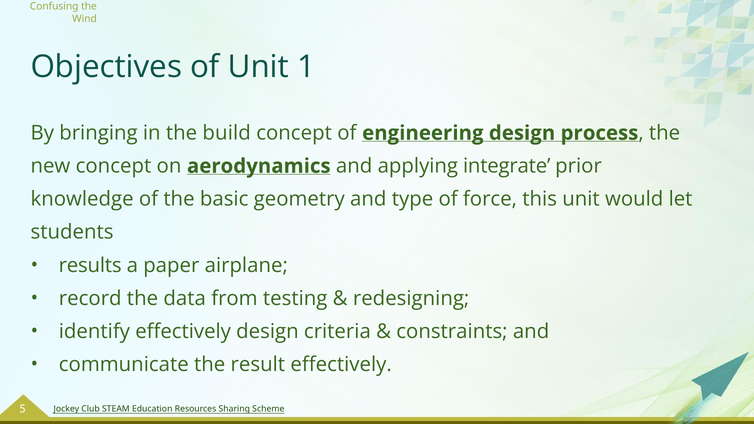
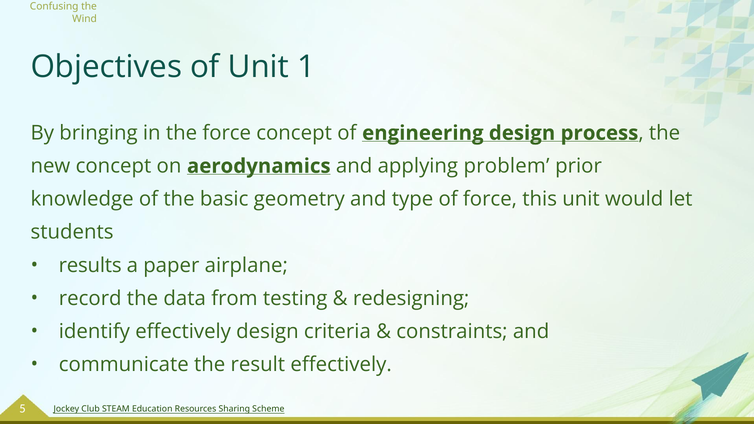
the build: build -> force
integrate: integrate -> problem
